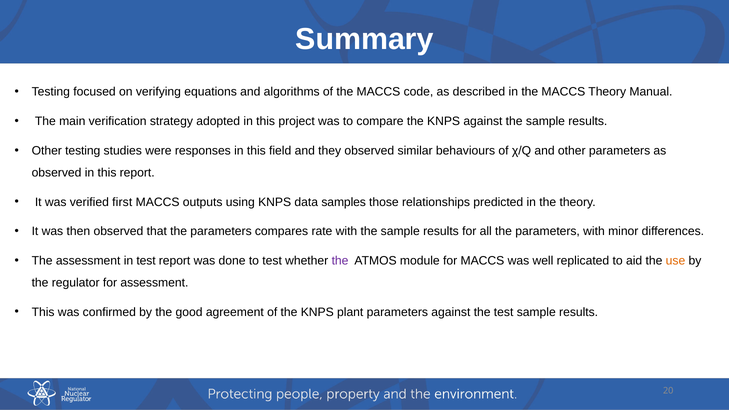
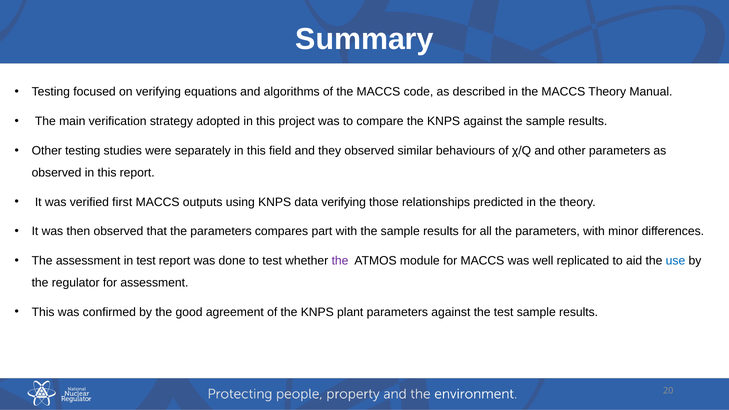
responses: responses -> separately
data samples: samples -> verifying
rate: rate -> part
use colour: orange -> blue
